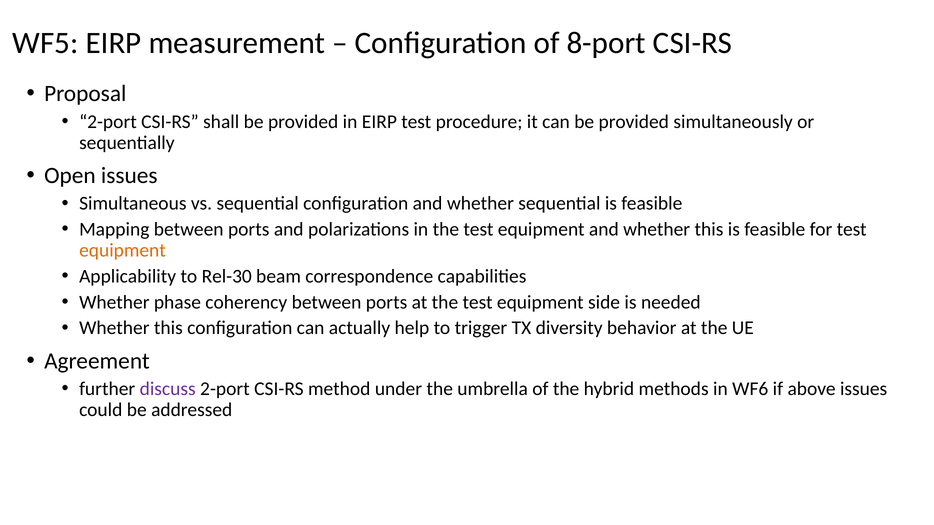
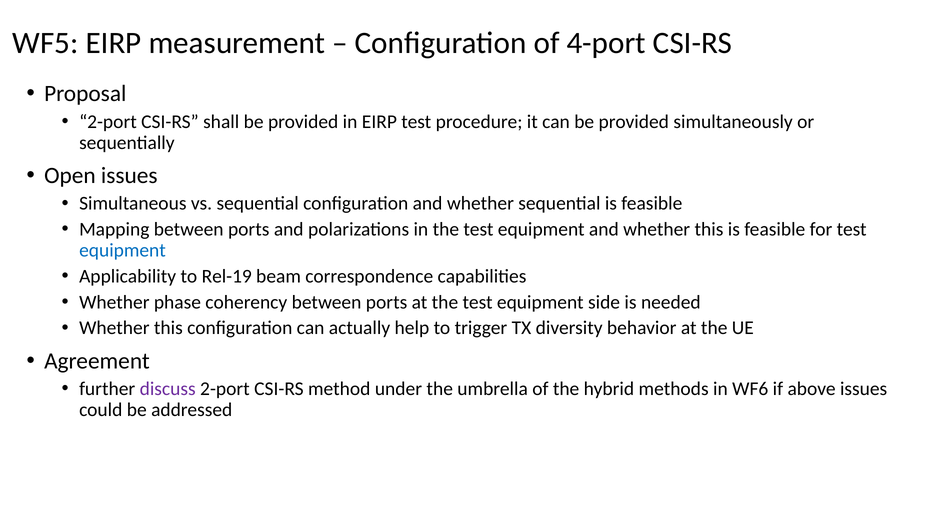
8-port: 8-port -> 4-port
equipment at (122, 251) colour: orange -> blue
Rel-30: Rel-30 -> Rel-19
